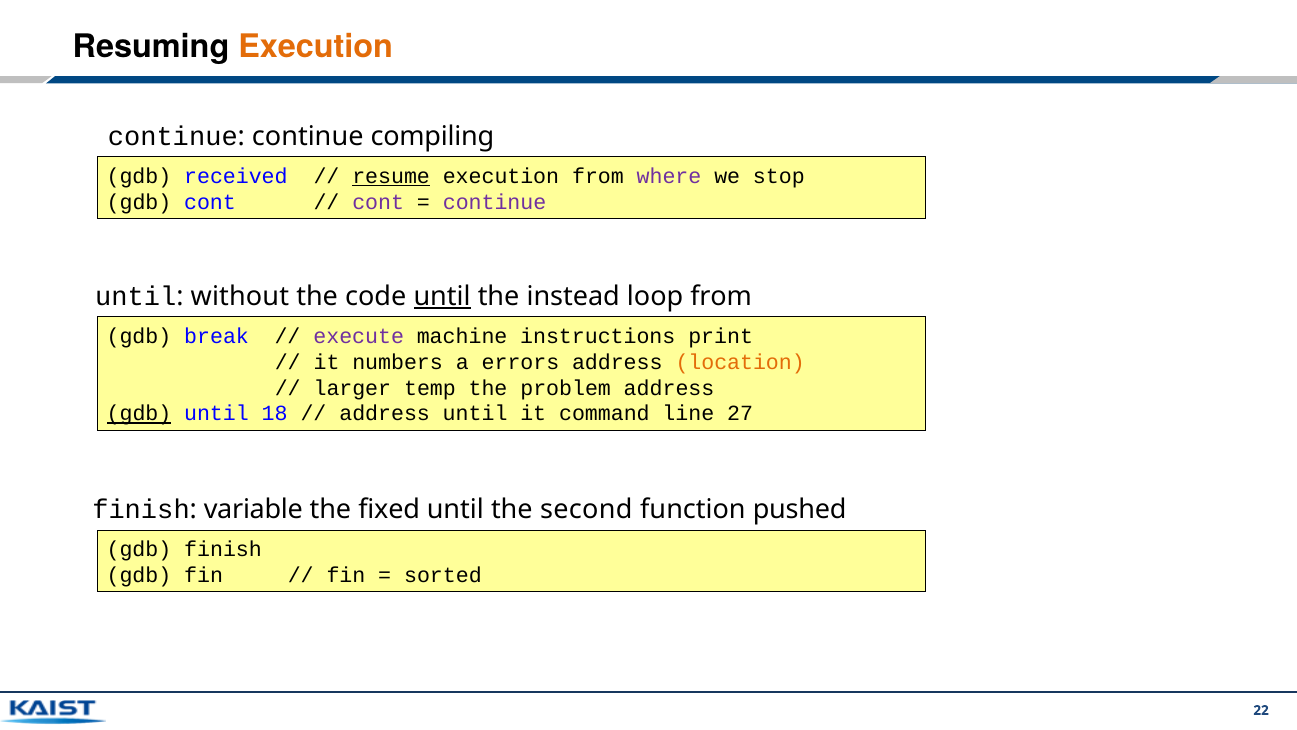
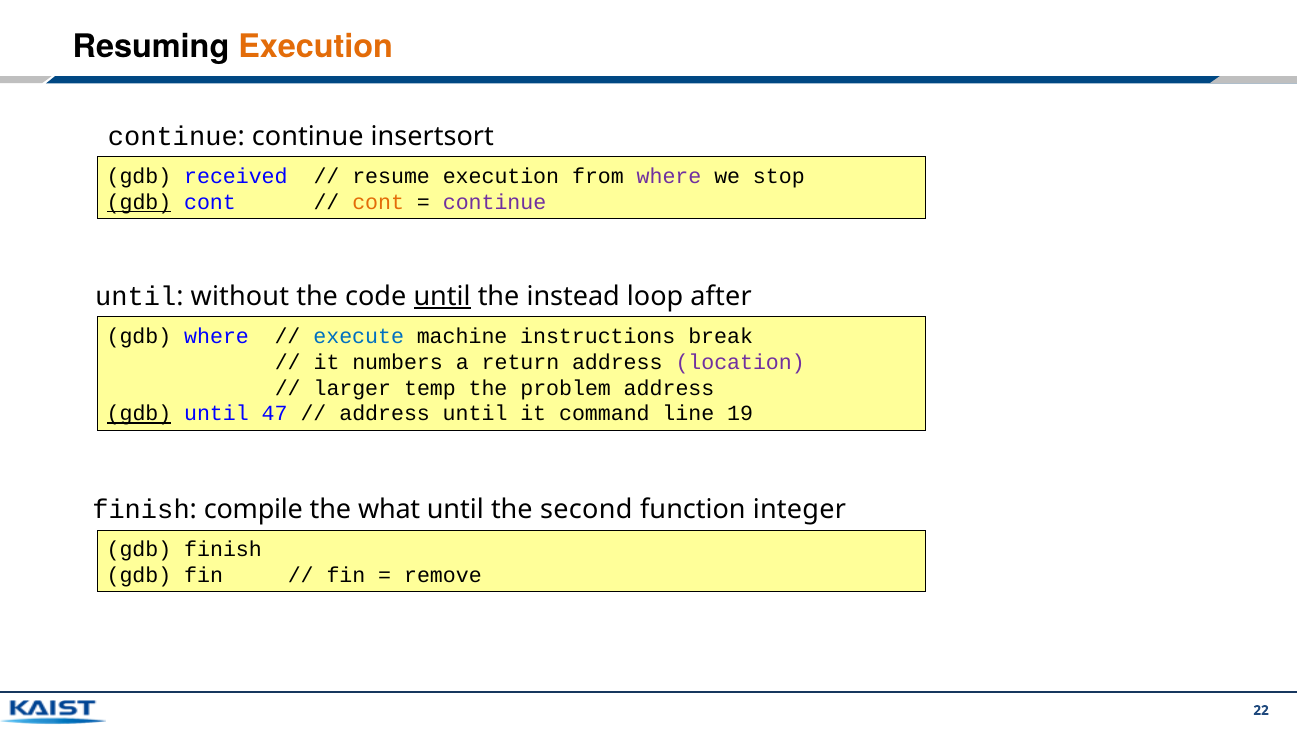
compiling: compiling -> insertsort
resume underline: present -> none
gdb at (139, 202) underline: none -> present
cont at (378, 202) colour: purple -> orange
loop from: from -> after
gdb break: break -> where
execute colour: purple -> blue
print: print -> break
errors: errors -> return
location colour: orange -> purple
18: 18 -> 47
27: 27 -> 19
variable: variable -> compile
fixed: fixed -> what
pushed: pushed -> integer
sorted: sorted -> remove
